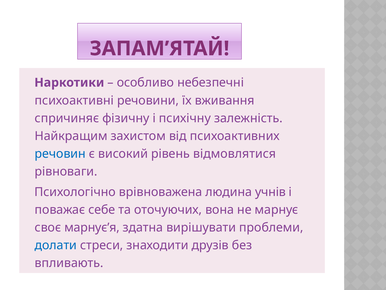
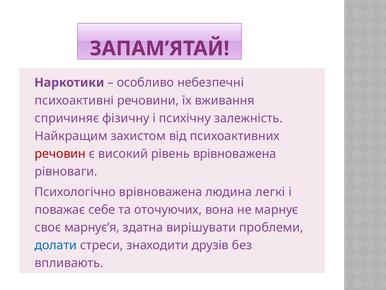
речовин colour: blue -> red
рівень відмовлятися: відмовлятися -> врівноважена
учнів: учнів -> легкі
